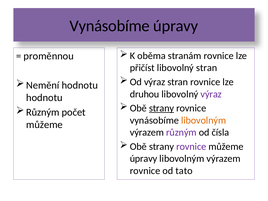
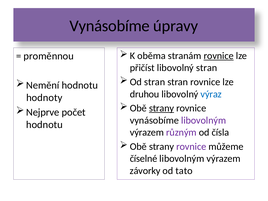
rovnice at (219, 56) underline: none -> present
Od výraz: výraz -> stran
výraz at (211, 94) colour: purple -> blue
hodnotu at (44, 98): hodnotu -> hodnoty
Různým at (43, 112): Různým -> Nejprve
libovolným at (204, 120) colour: orange -> purple
můžeme at (44, 125): můžeme -> hodnotu
úpravy at (144, 159): úpravy -> číselné
rovnice at (145, 171): rovnice -> závorky
